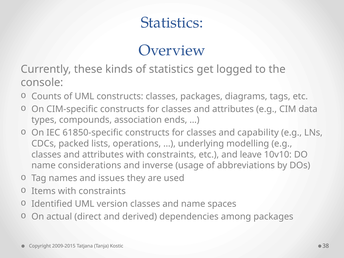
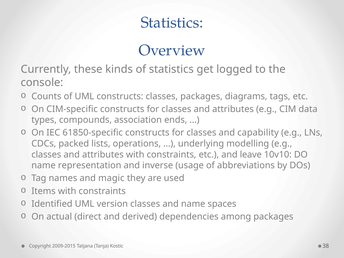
considerations: considerations -> representation
issues: issues -> magic
